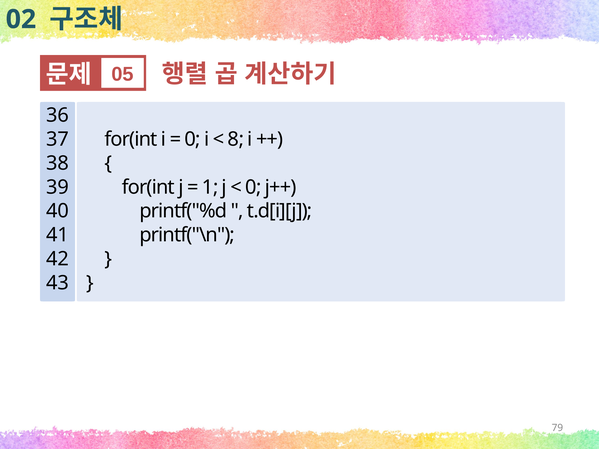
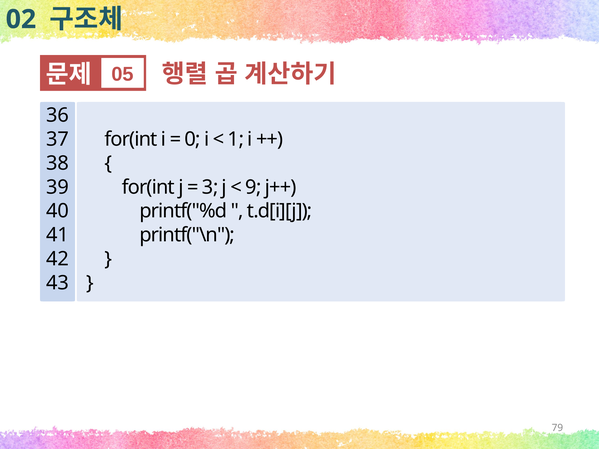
8: 8 -> 1
1: 1 -> 3
0 at (253, 187): 0 -> 9
